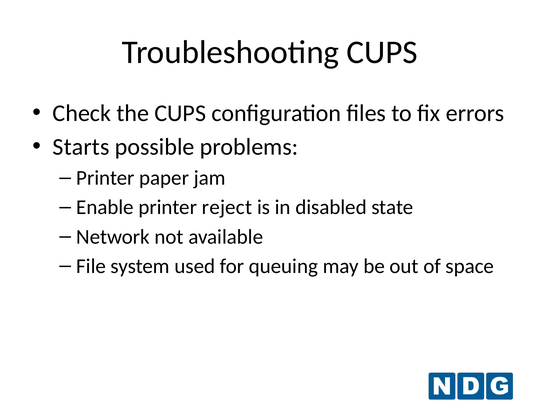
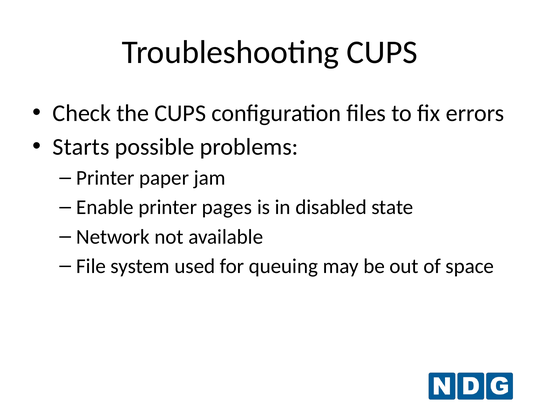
reject: reject -> pages
